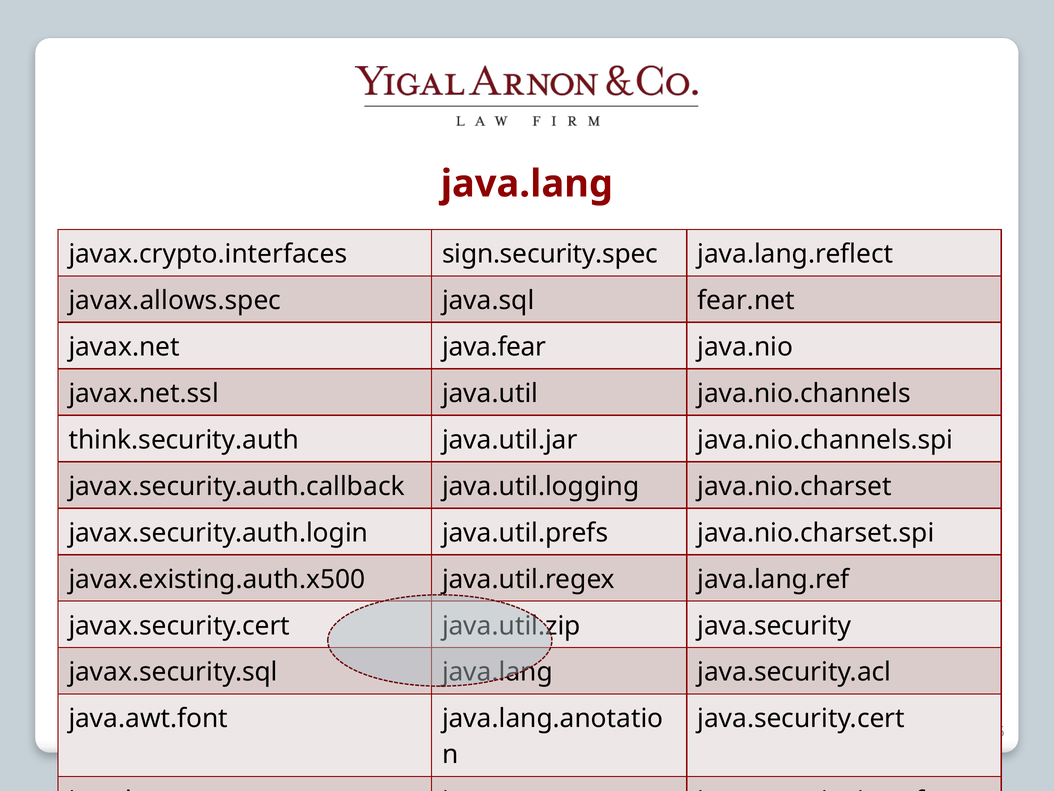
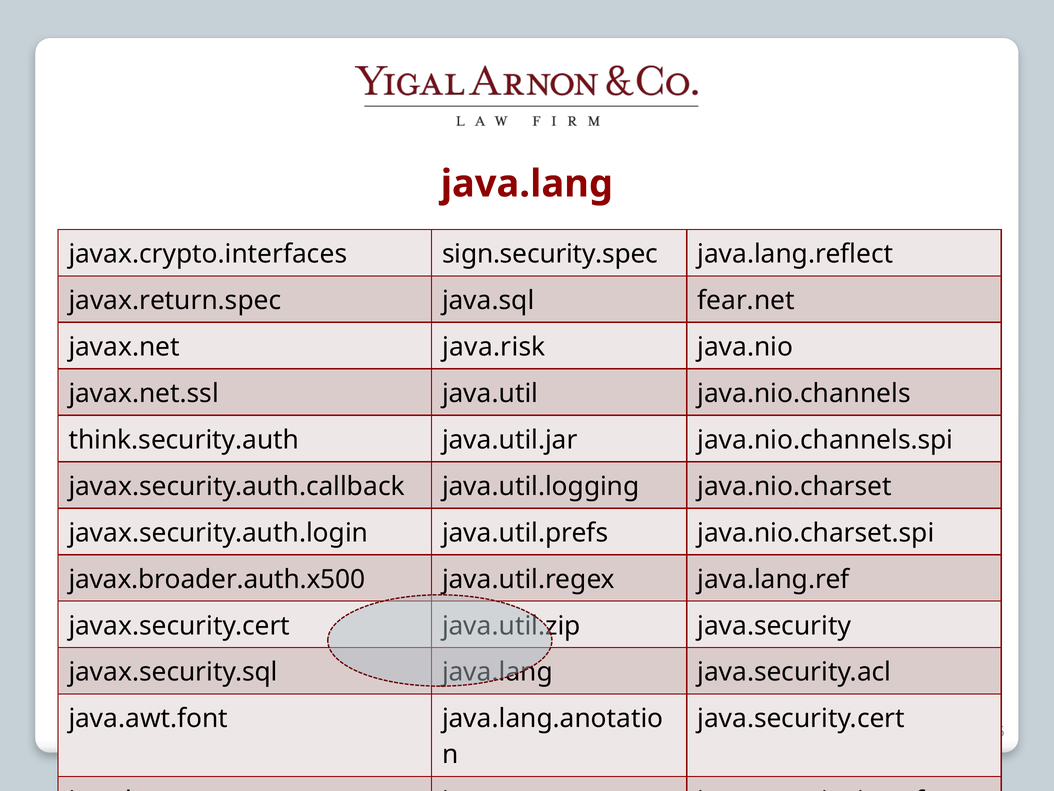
javax.allows.spec: javax.allows.spec -> javax.return.spec
java.fear: java.fear -> java.risk
javax.existing.auth.x500: javax.existing.auth.x500 -> javax.broader.auth.x500
